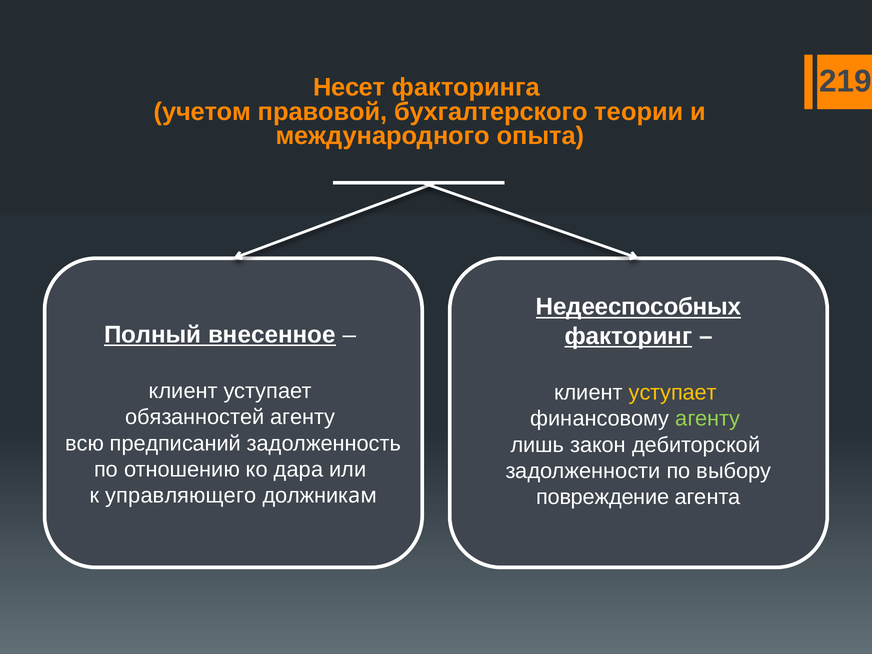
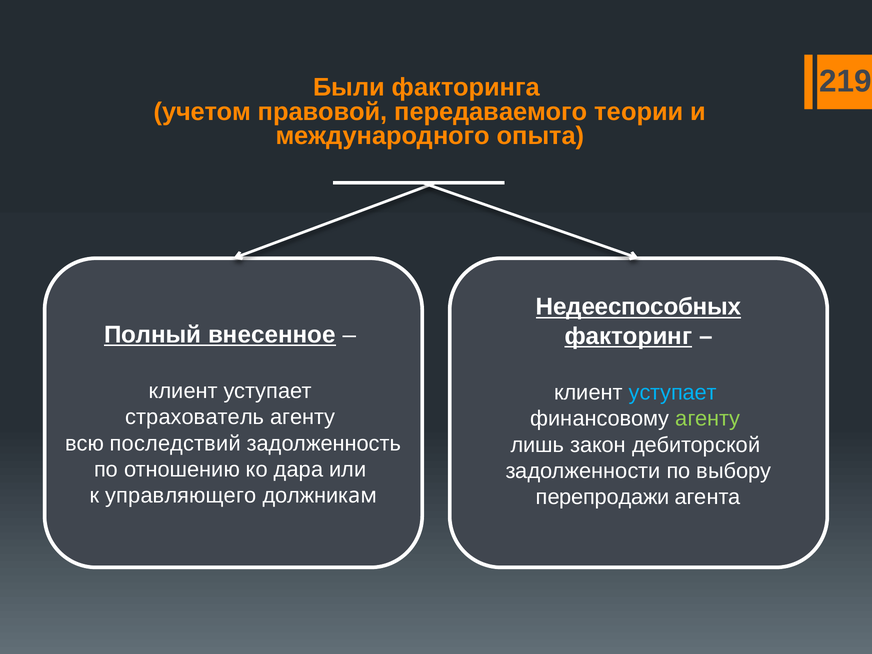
Несет: Несет -> Были
бухгалтерского: бухгалтерского -> передаваемого
уступает at (673, 393) colour: yellow -> light blue
обязанностей: обязанностей -> страхователь
предписаний: предписаний -> последствий
повреждение: повреждение -> перепродажи
